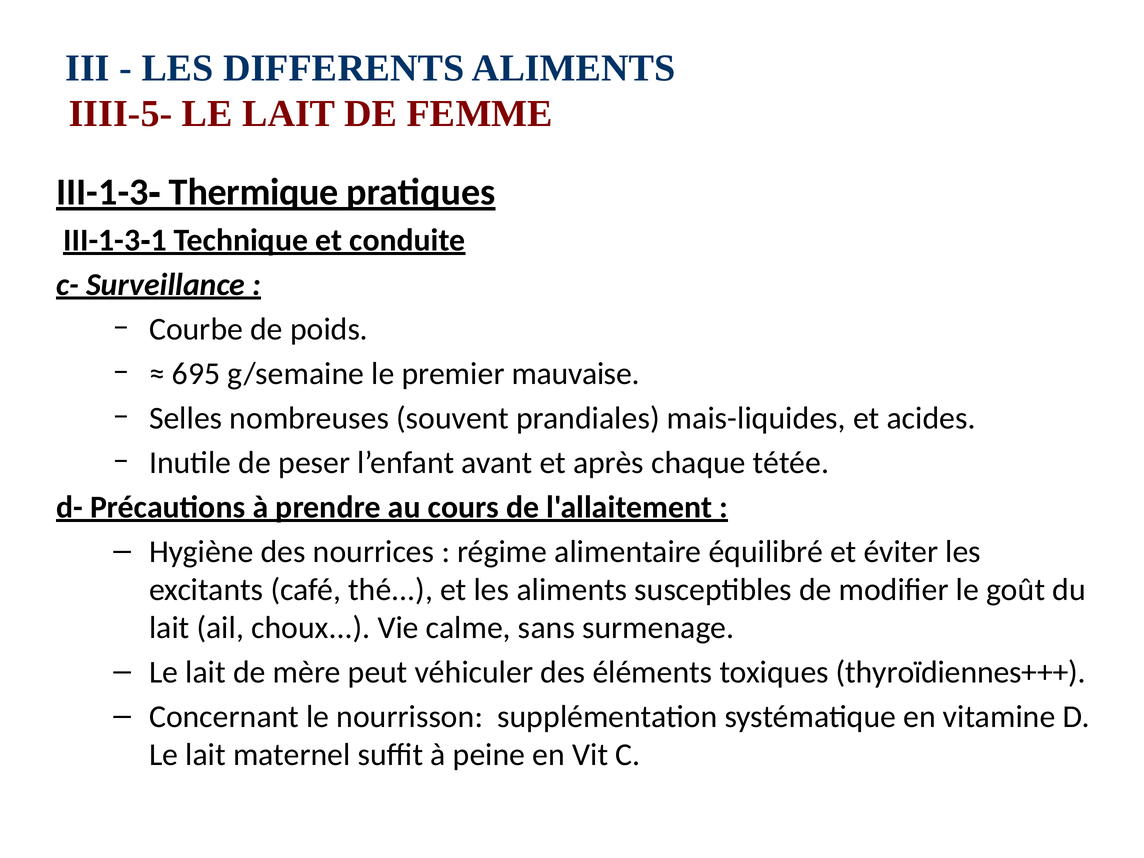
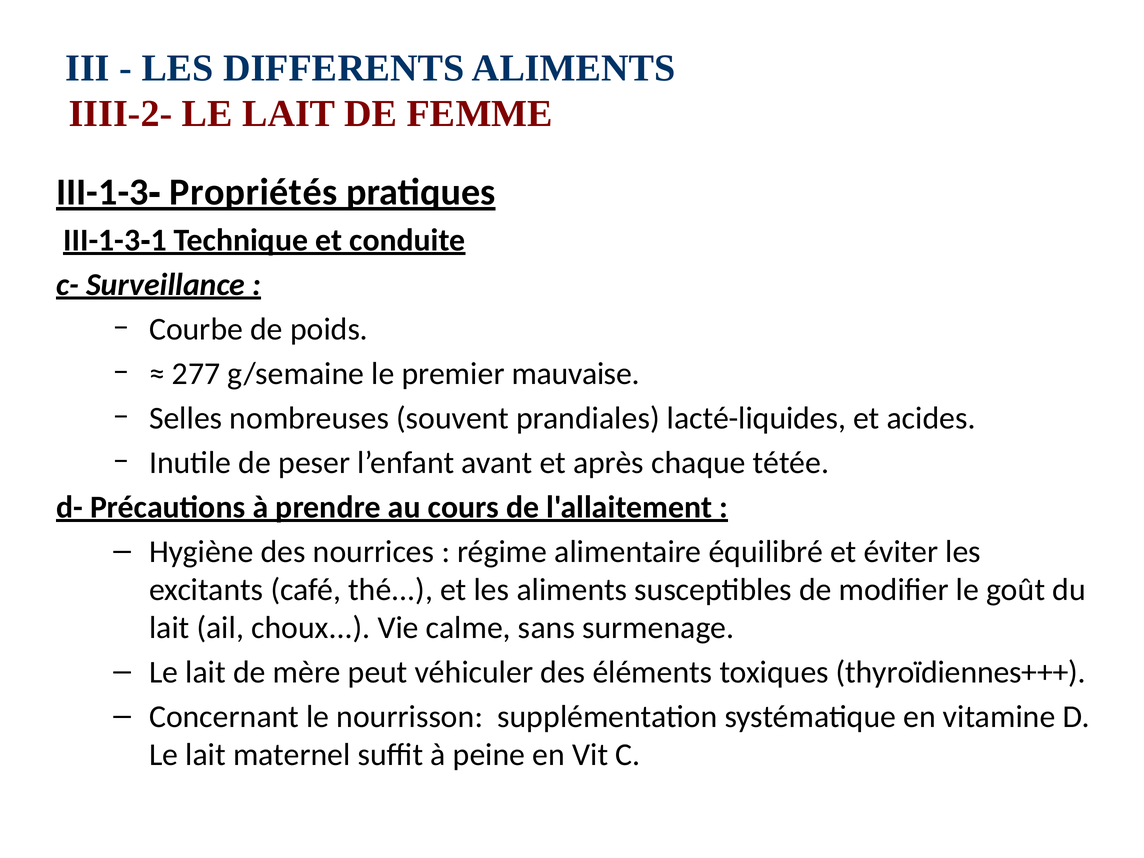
IIII-5‑: IIII-5‑ -> IIII-2‑
Thermique: Thermique -> Propriétés
695: 695 -> 277
mais-liquides: mais-liquides -> lacté-liquides
